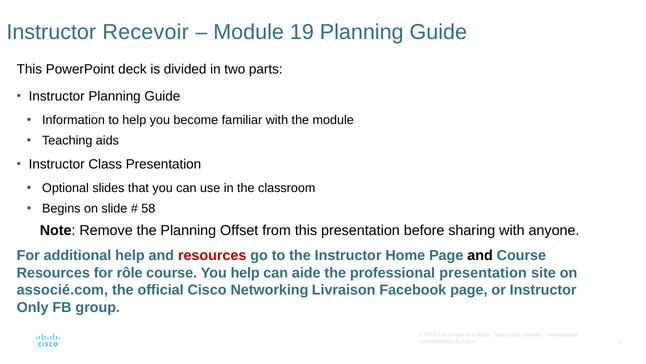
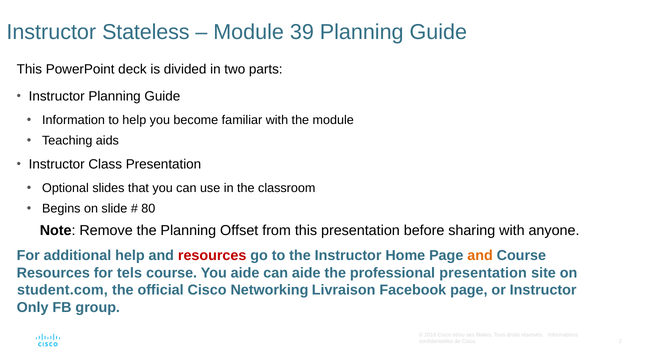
Recevoir: Recevoir -> Stateless
19: 19 -> 39
58: 58 -> 80
and at (480, 255) colour: black -> orange
rôle: rôle -> tels
You help: help -> aide
associé.com: associé.com -> student.com
